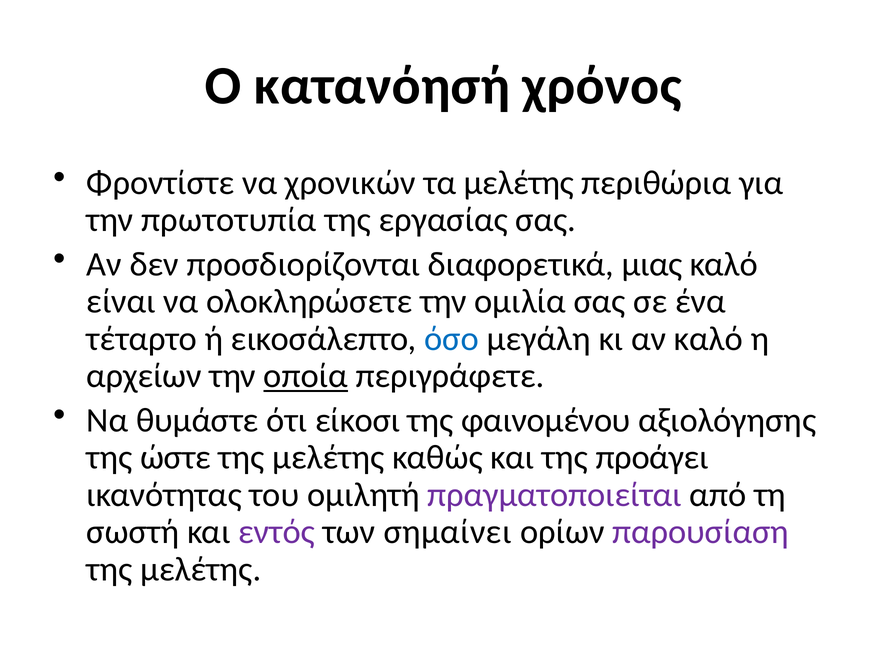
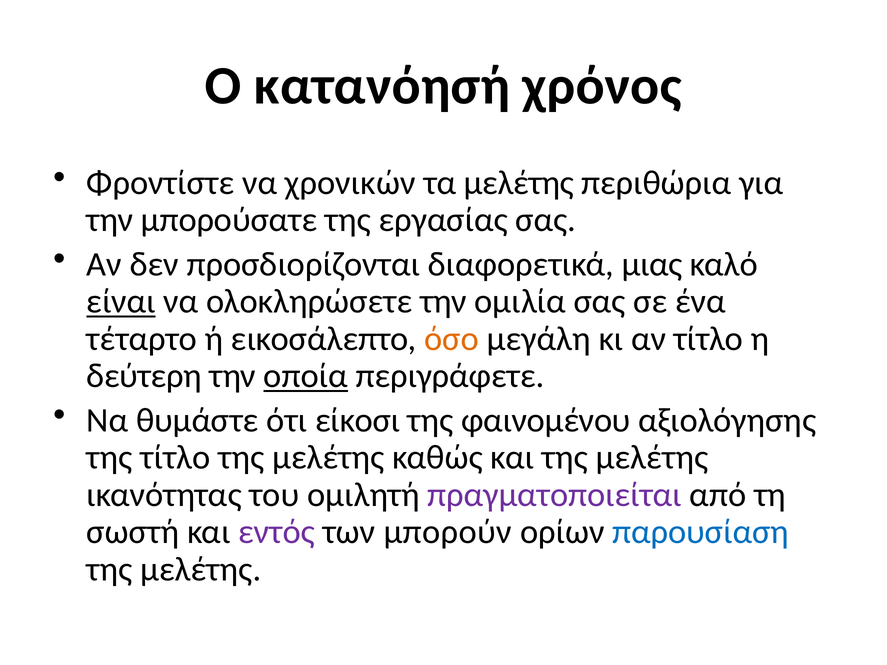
πρωτοτυπία: πρωτοτυπία -> μπορούσατε
είναι underline: none -> present
όσο colour: blue -> orange
αν καλό: καλό -> τίτλο
αρχείων: αρχείων -> δεύτερη
της ώστε: ώστε -> τίτλο
και της προάγει: προάγει -> μελέτης
σημαίνει: σημαίνει -> μπορούν
παρουσίαση colour: purple -> blue
